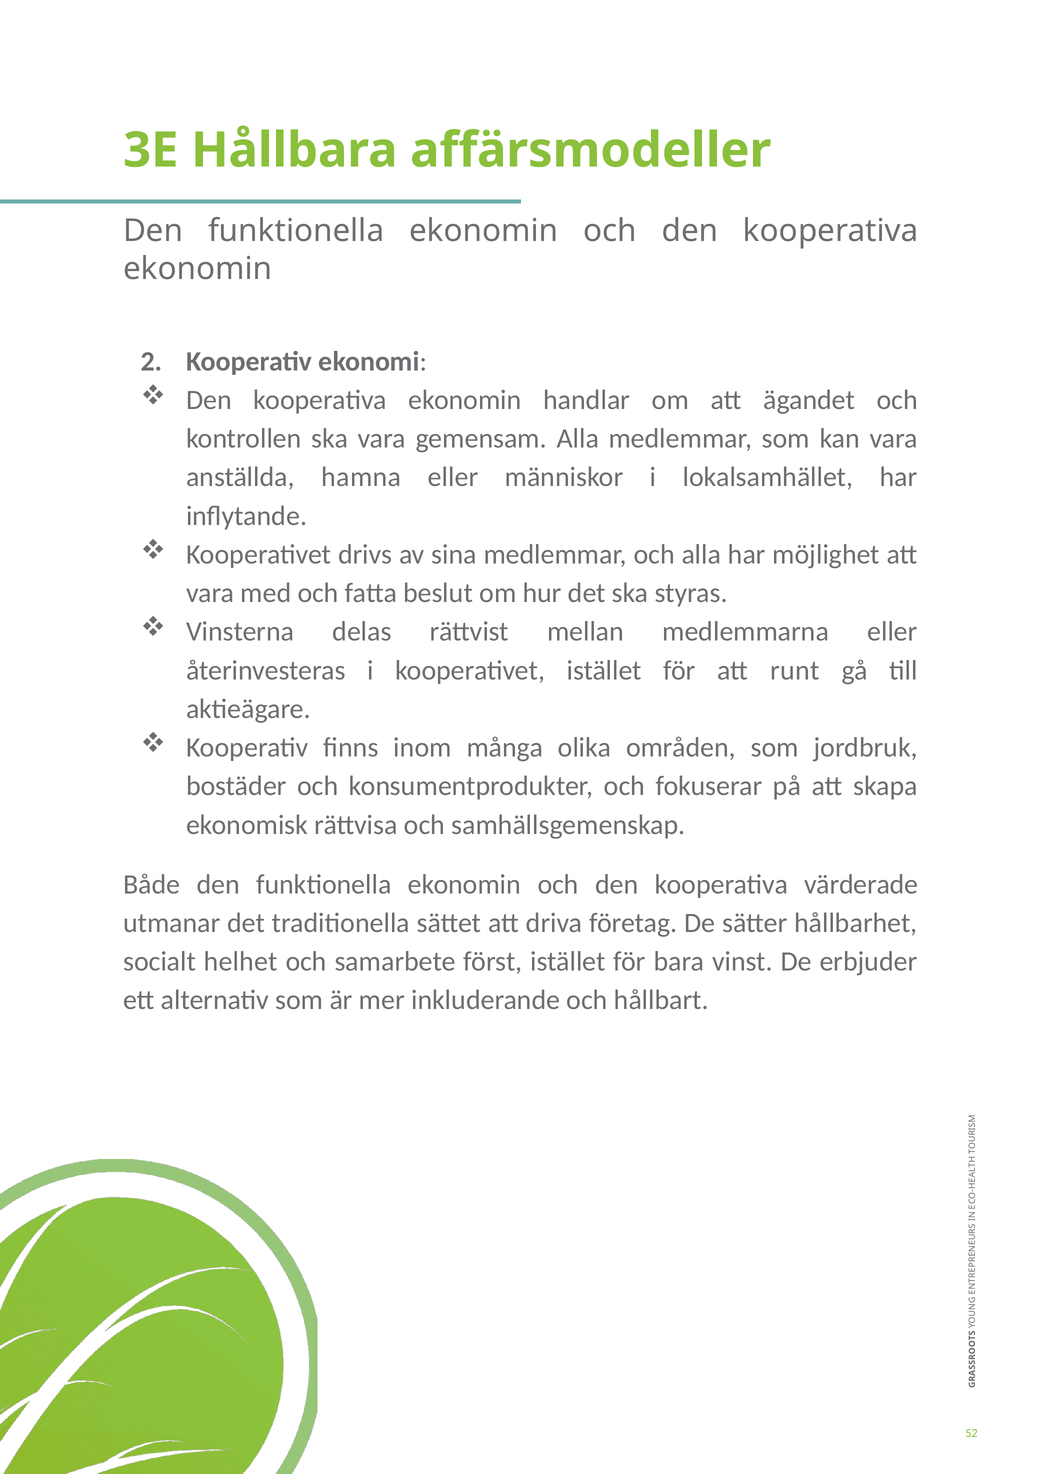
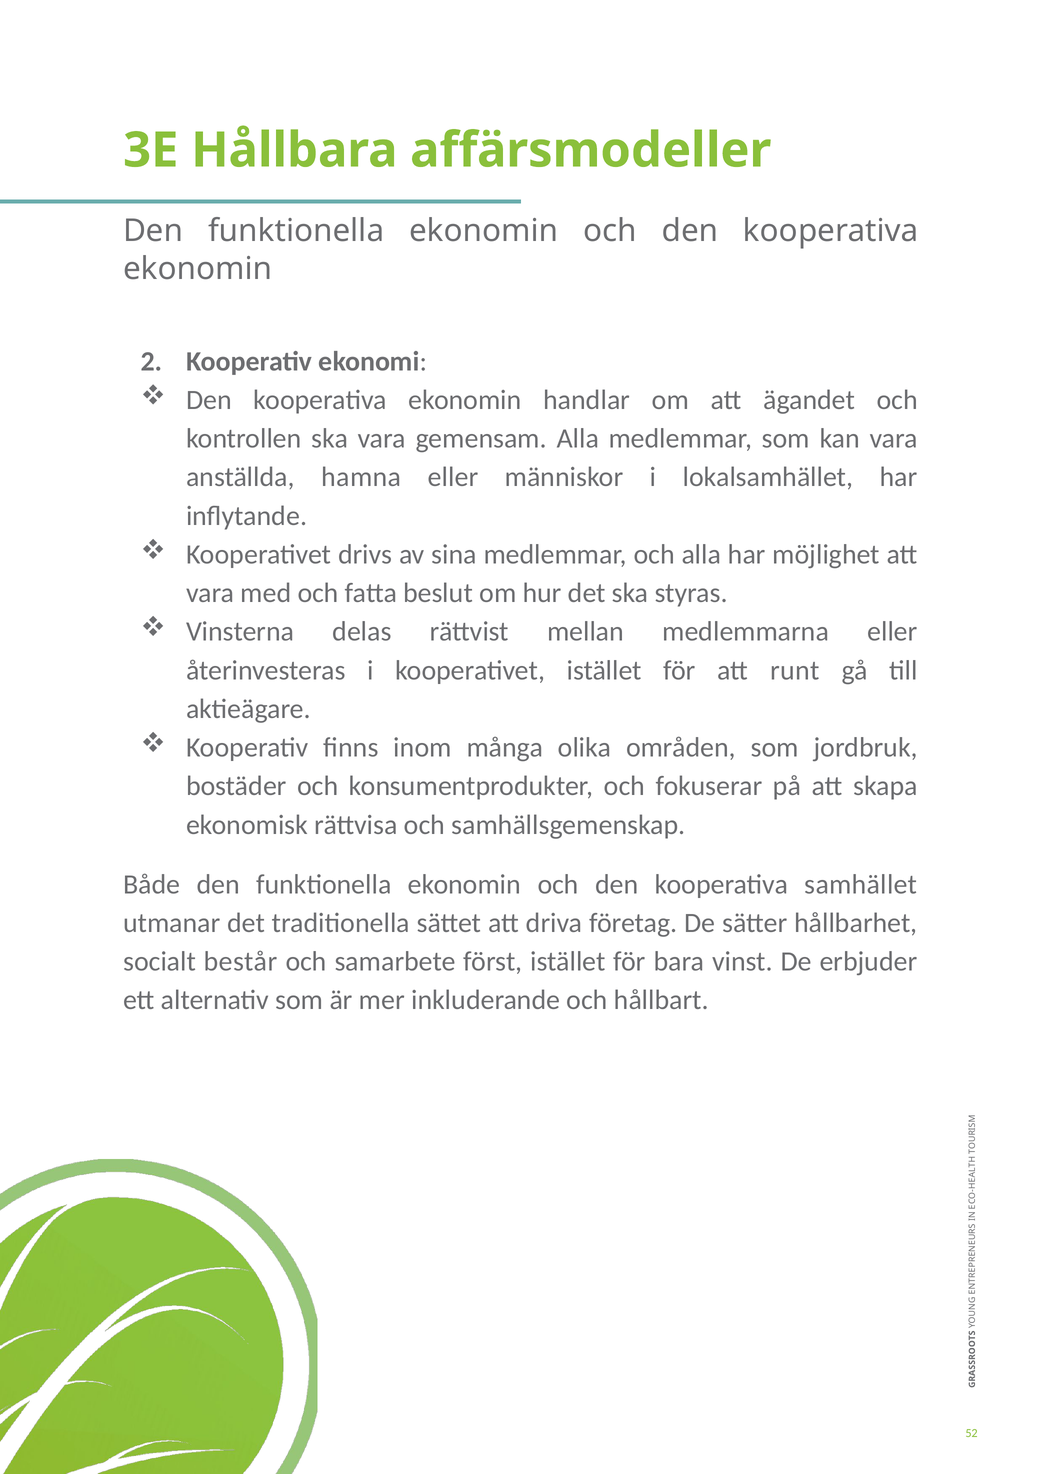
värderade: värderade -> samhället
helhet: helhet -> består
